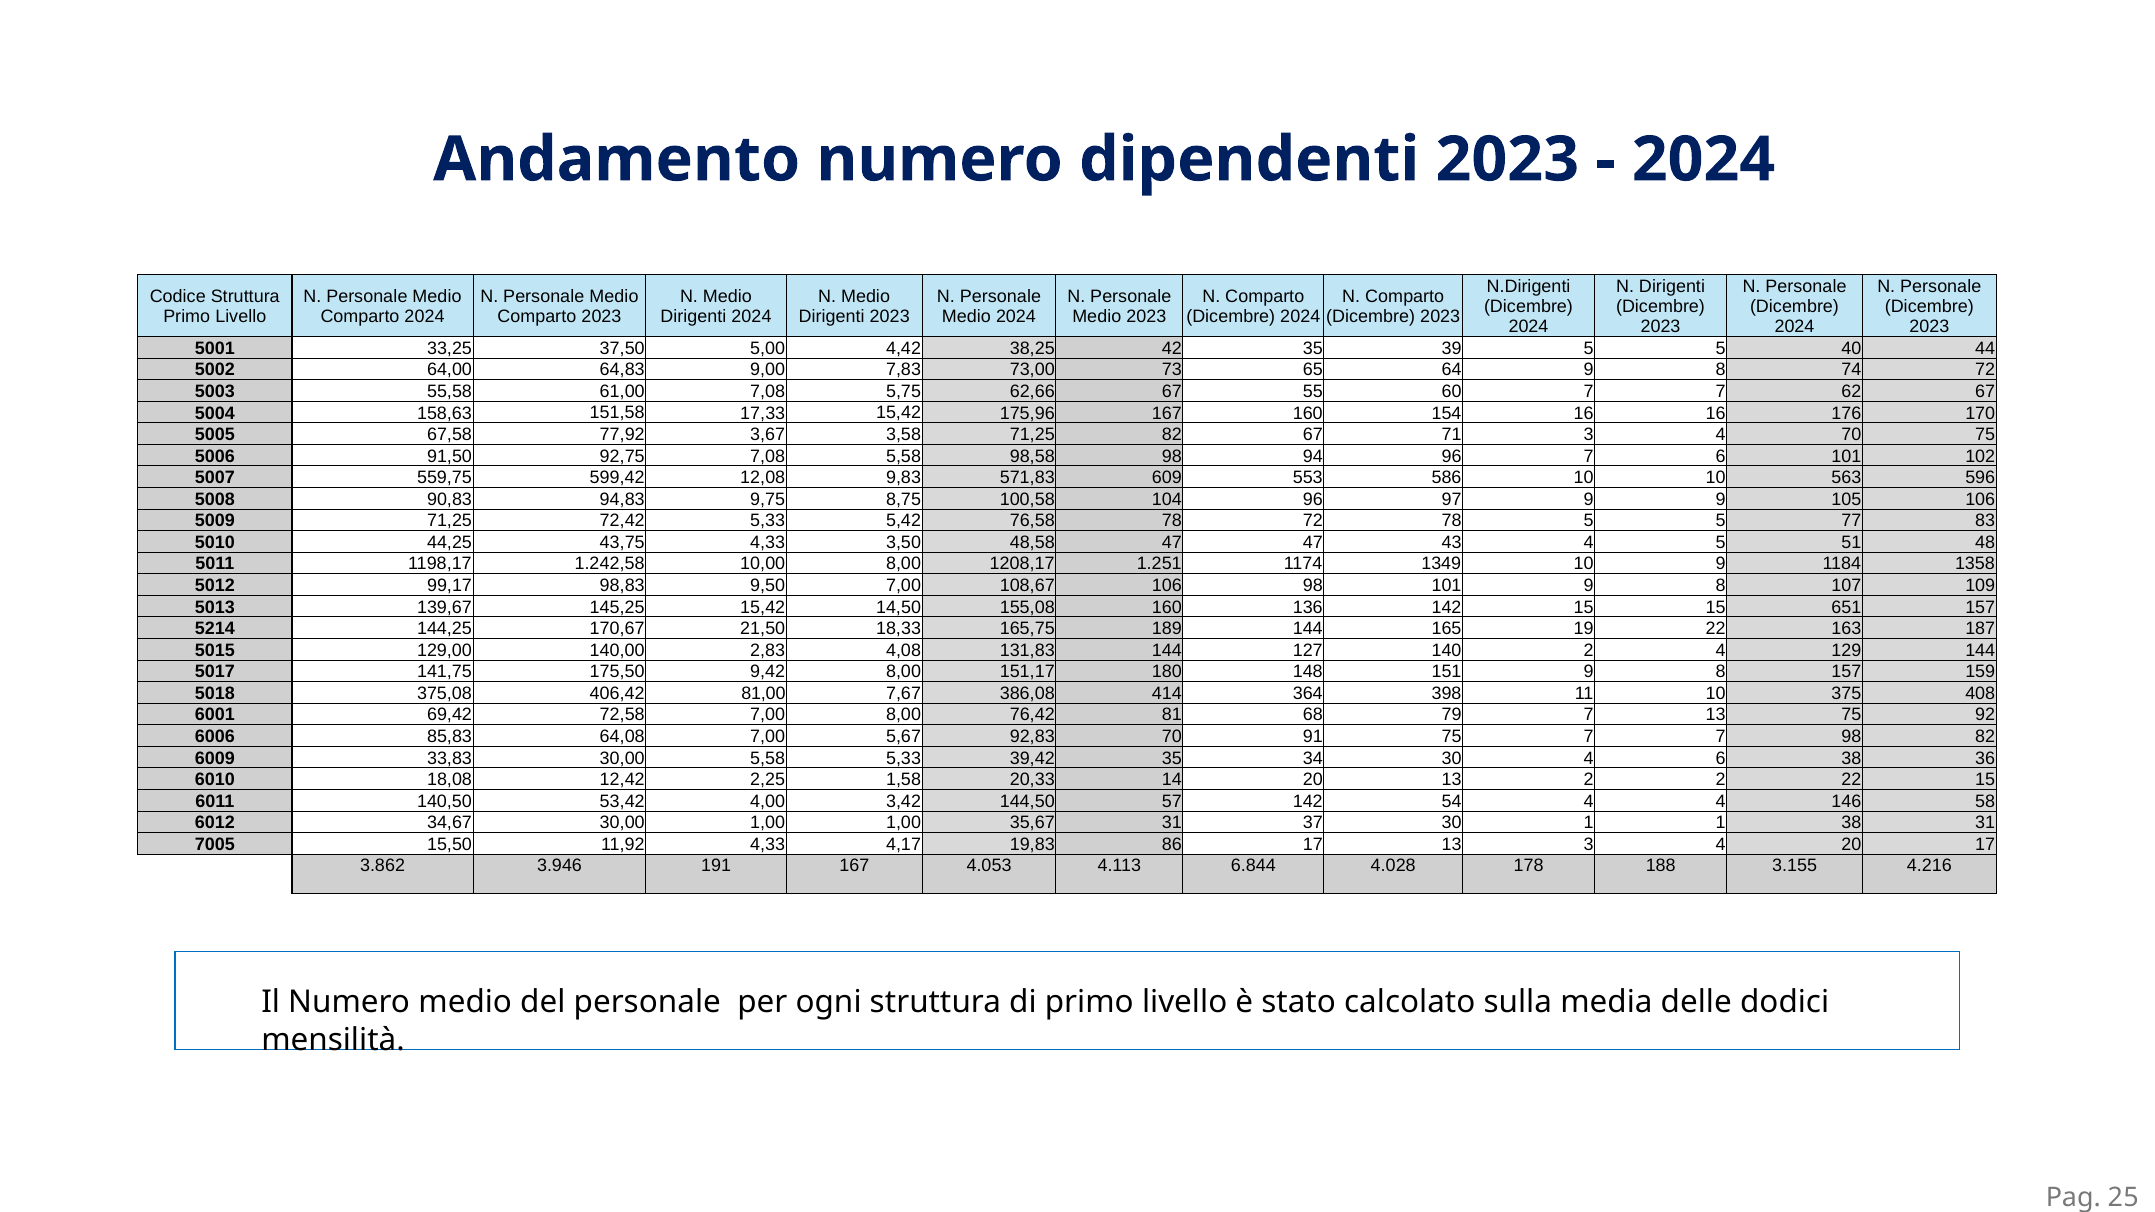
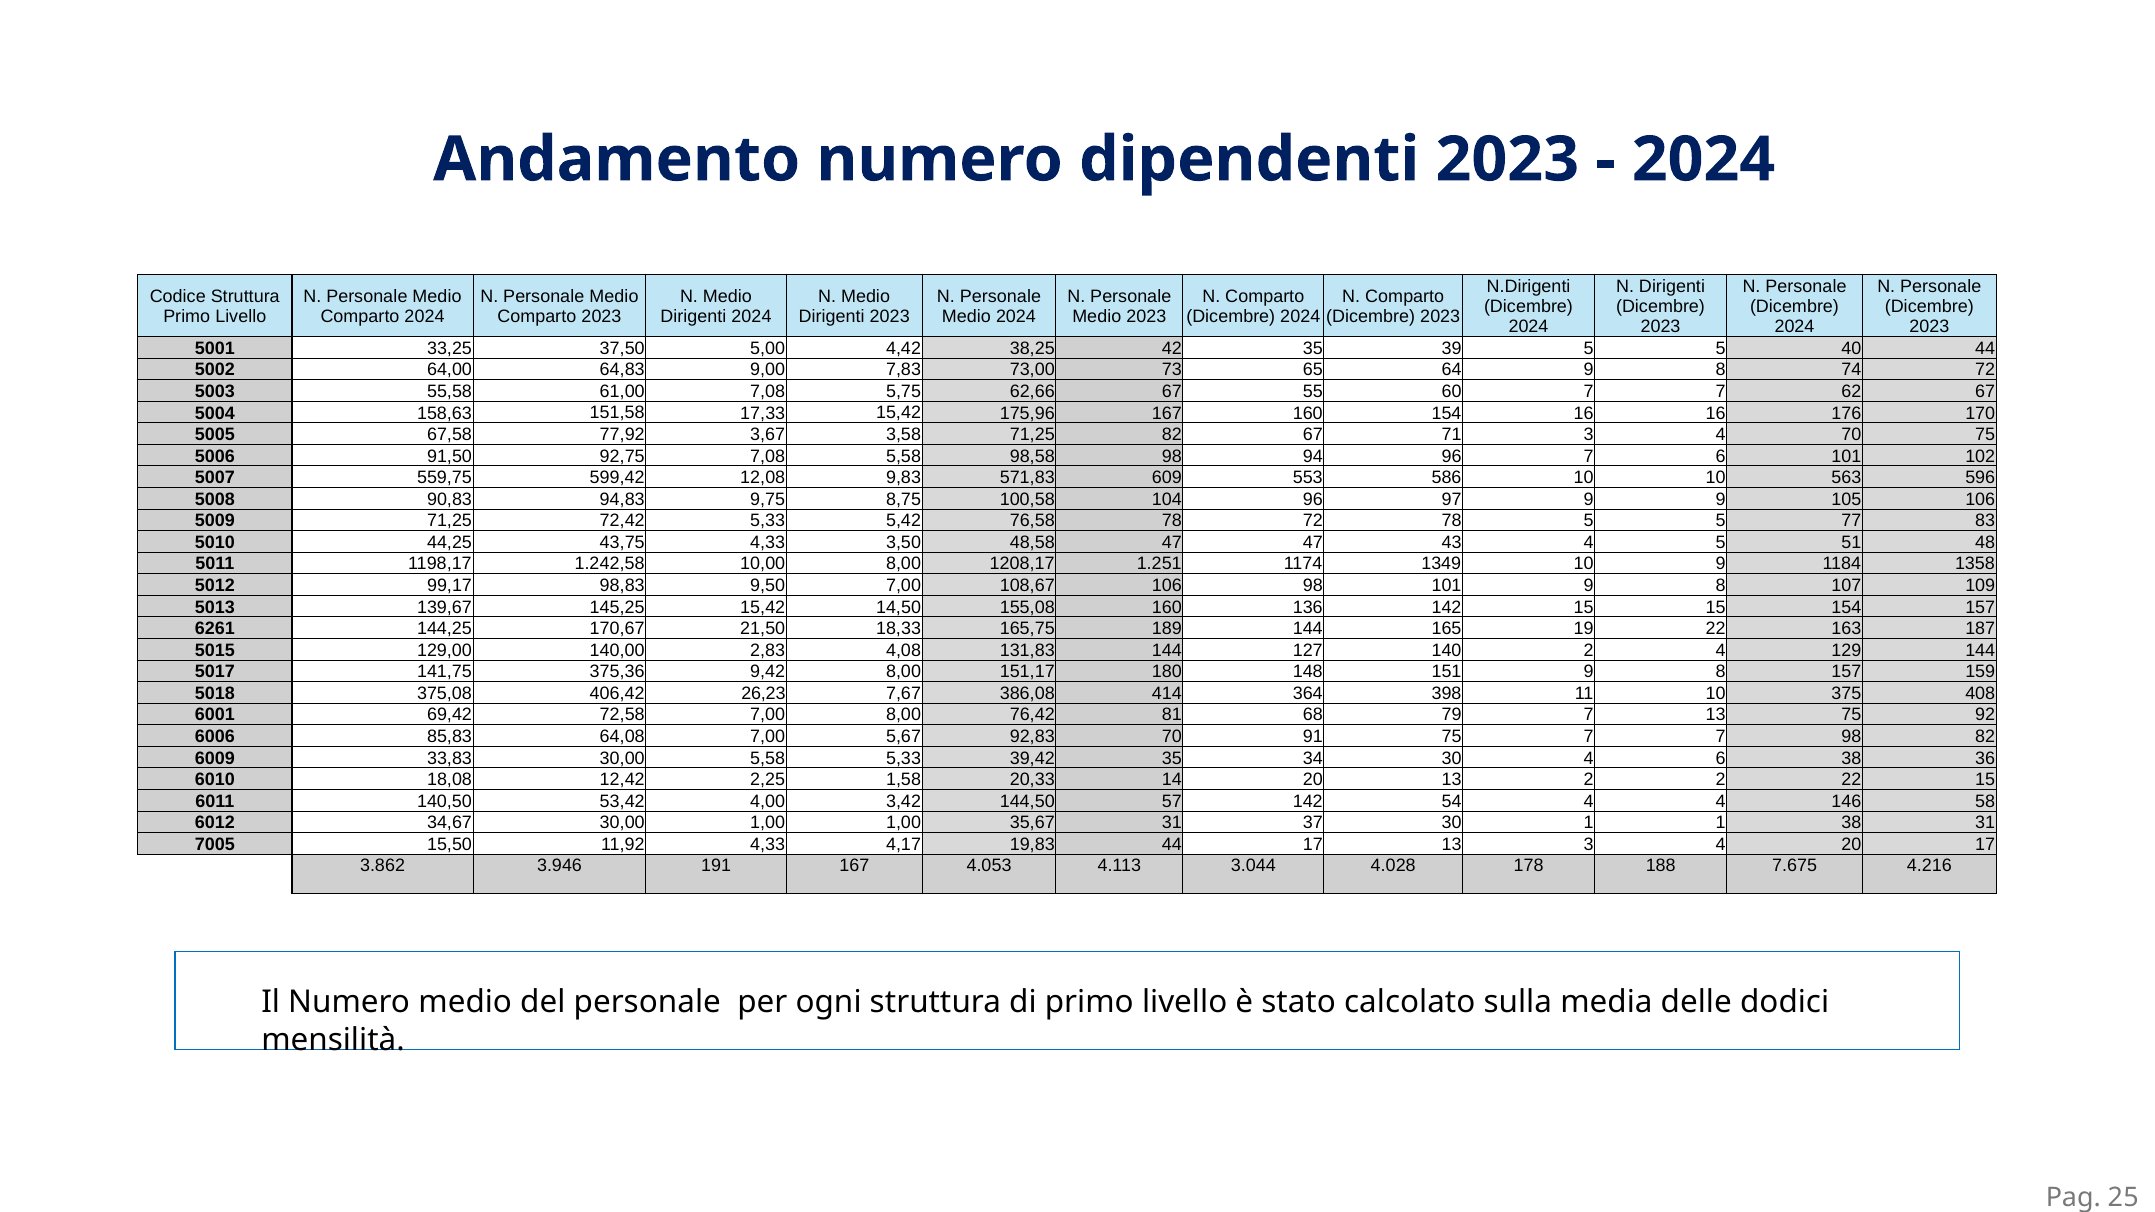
15 651: 651 -> 154
5214: 5214 -> 6261
175,50: 175,50 -> 375,36
81,00: 81,00 -> 26,23
19,83 86: 86 -> 44
6.844: 6.844 -> 3.044
3.155: 3.155 -> 7.675
